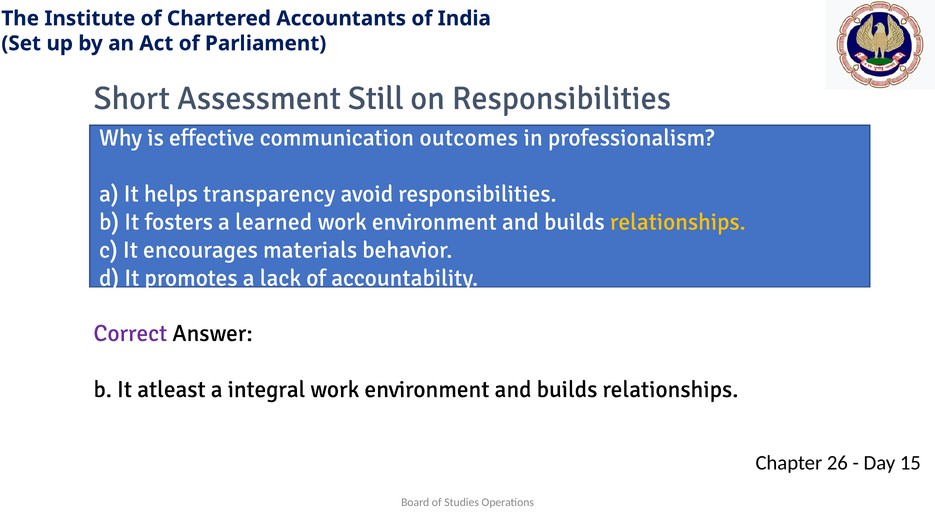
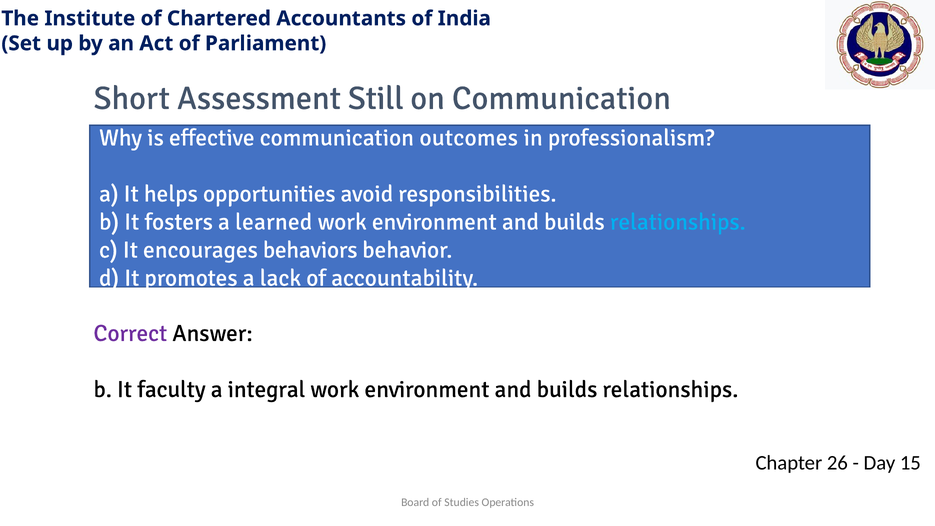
on Responsibilities: Responsibilities -> Communication
transparency: transparency -> opportunities
relationships at (678, 222) colour: yellow -> light blue
materials: materials -> behaviors
atleast: atleast -> faculty
